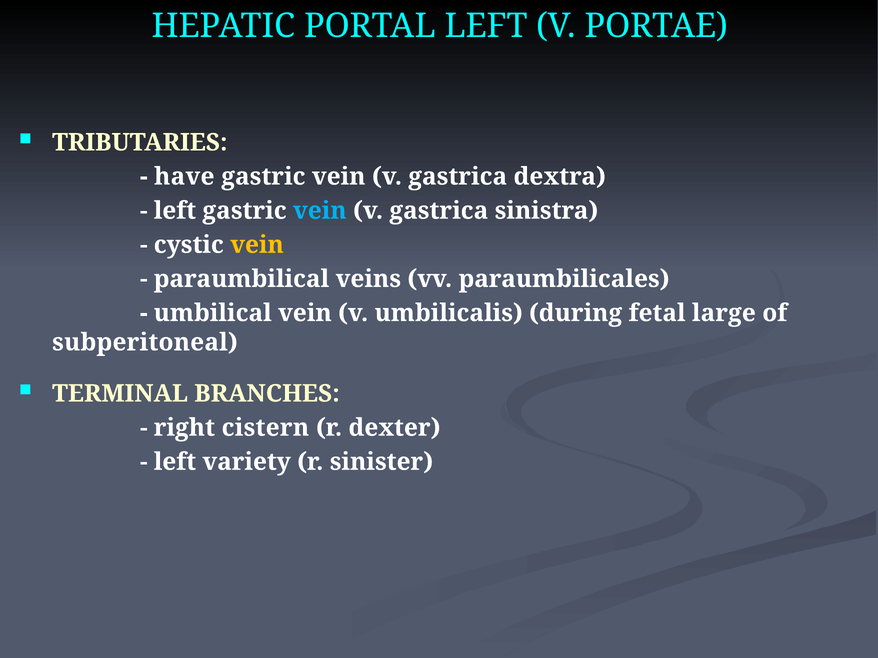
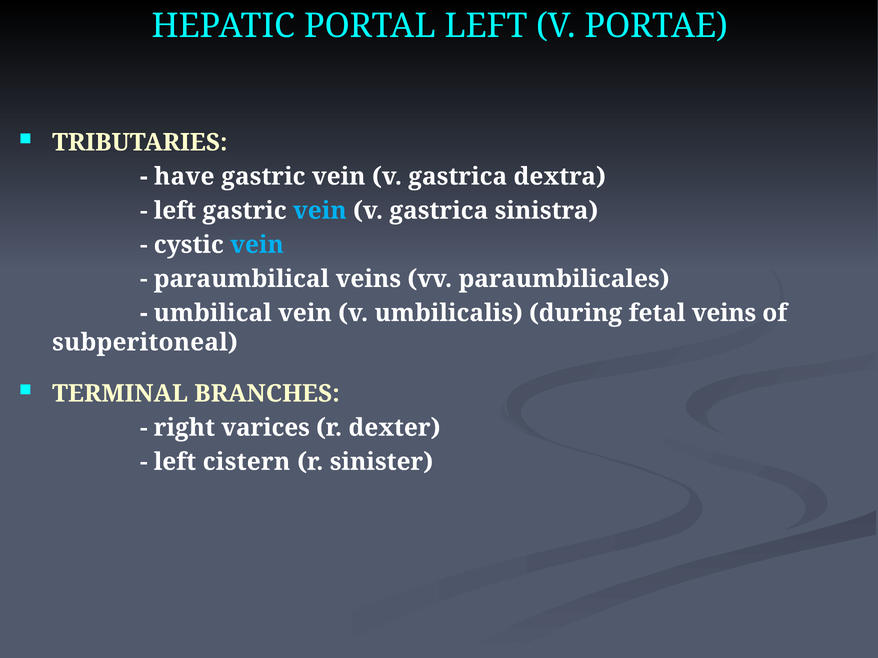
vein at (257, 245) colour: yellow -> light blue
fetal large: large -> veins
cistern: cistern -> varices
variety: variety -> cistern
